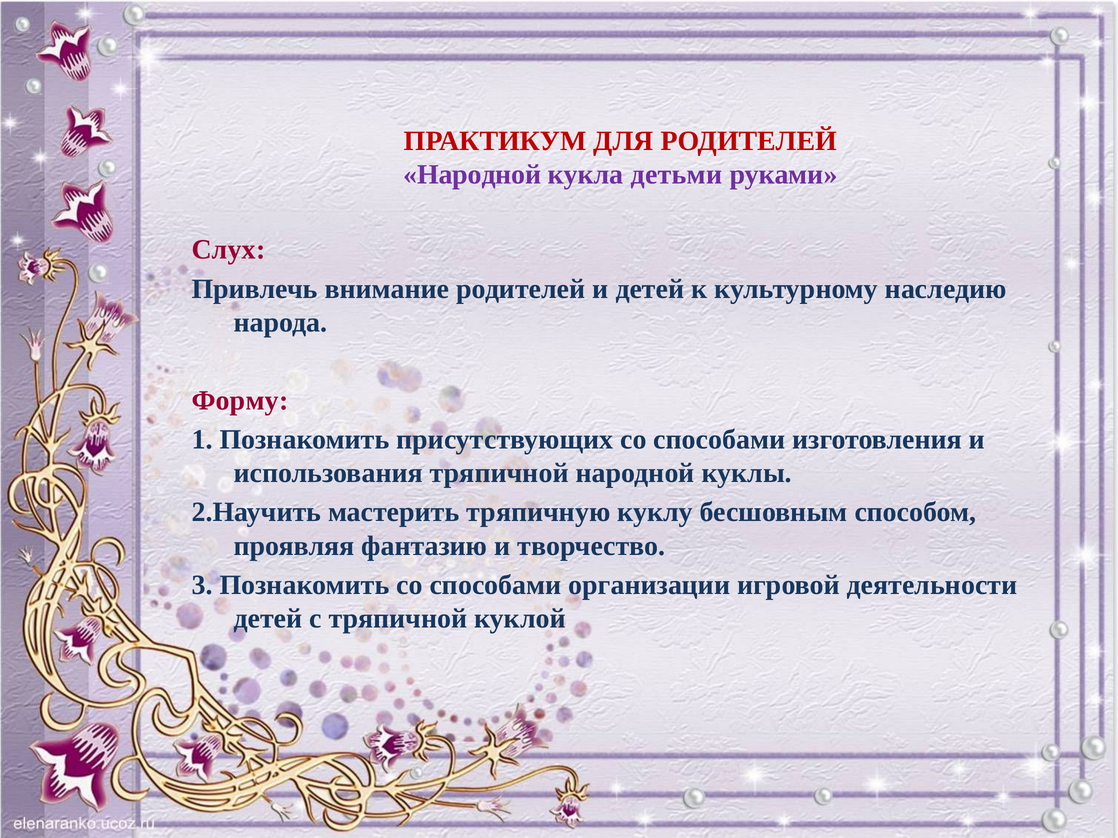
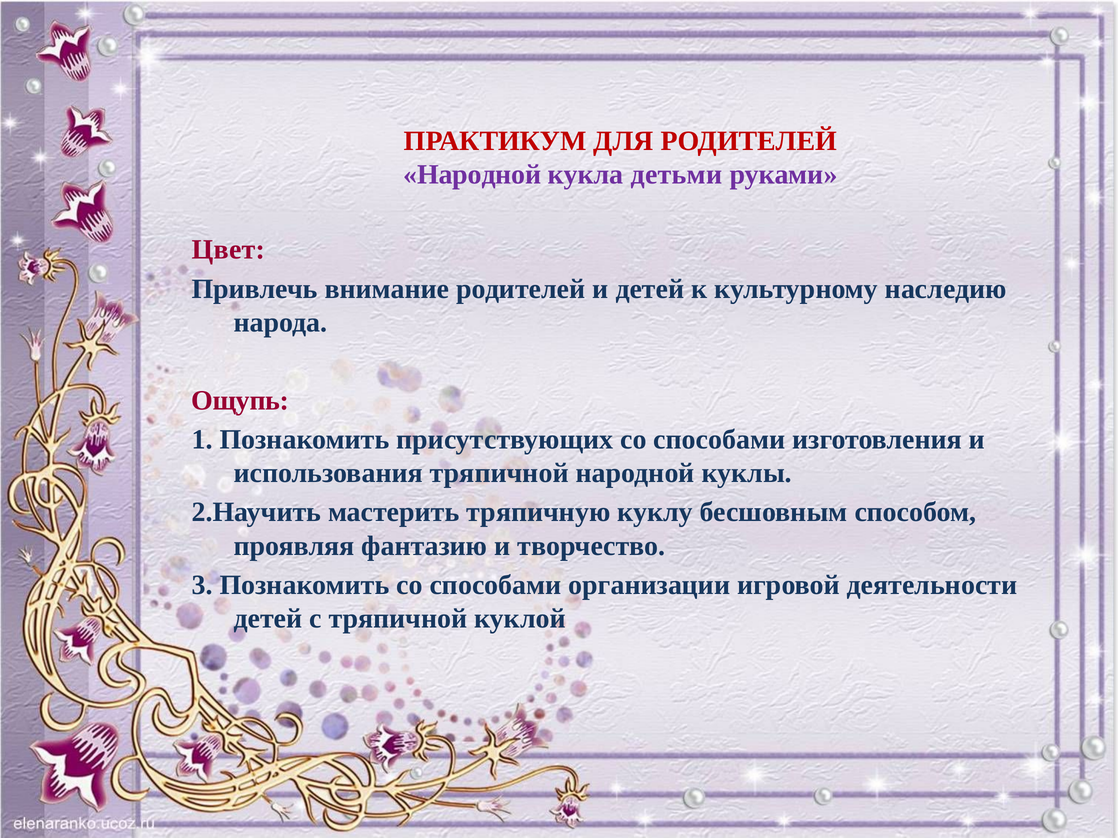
Слух: Слух -> Цвет
Форму: Форму -> Ощупь
